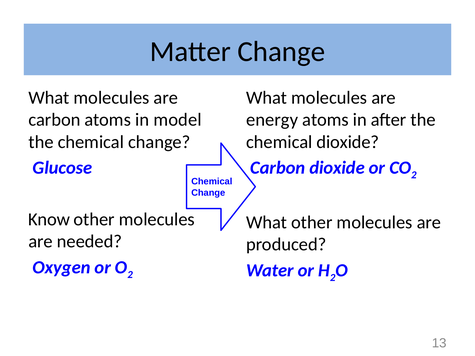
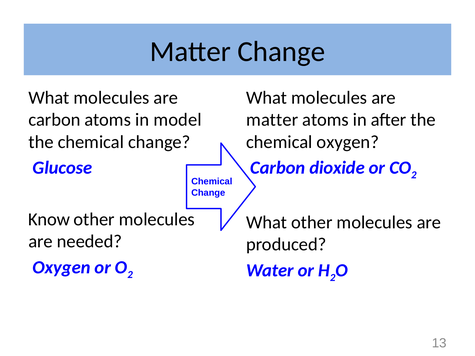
energy at (272, 120): energy -> matter
chemical dioxide: dioxide -> oxygen
